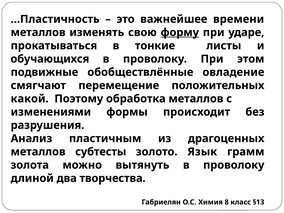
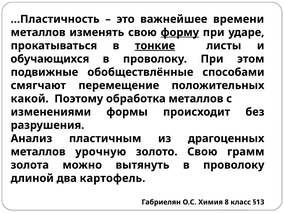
тонкие underline: none -> present
овладение: овладение -> способами
субтесты: субтесты -> урочную
золото Язык: Язык -> Свою
творчества: творчества -> картофель
